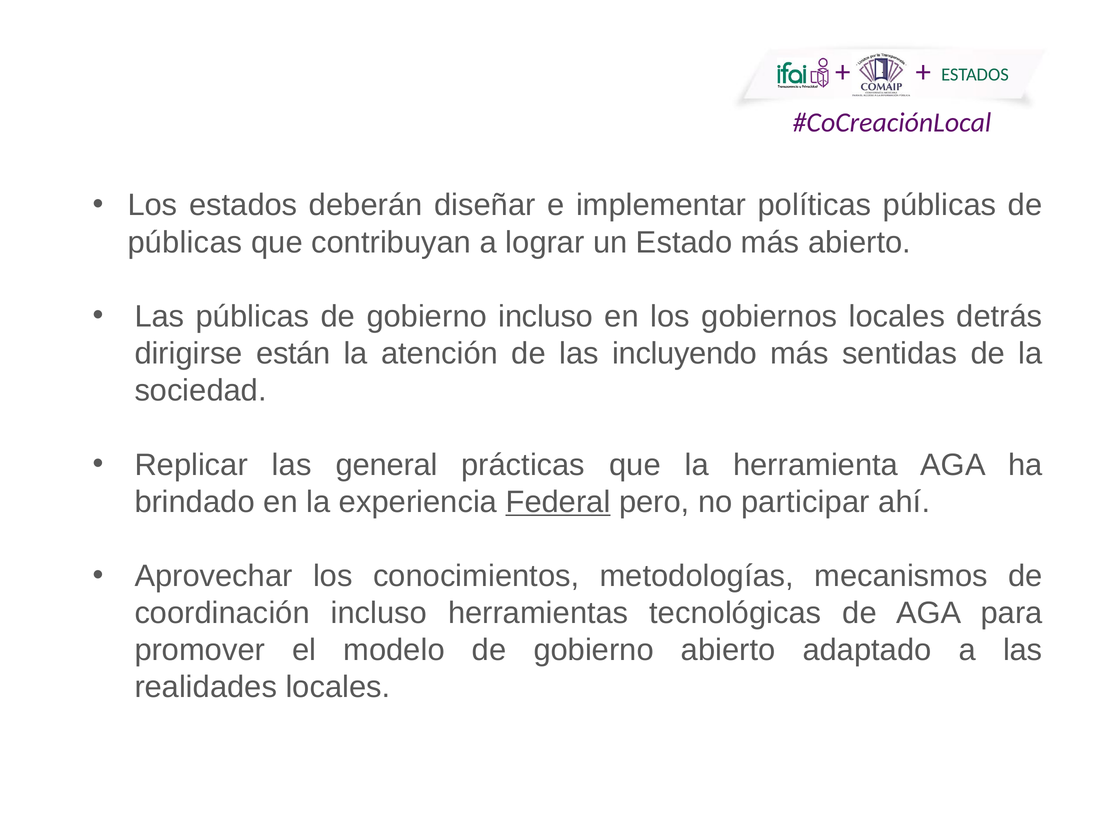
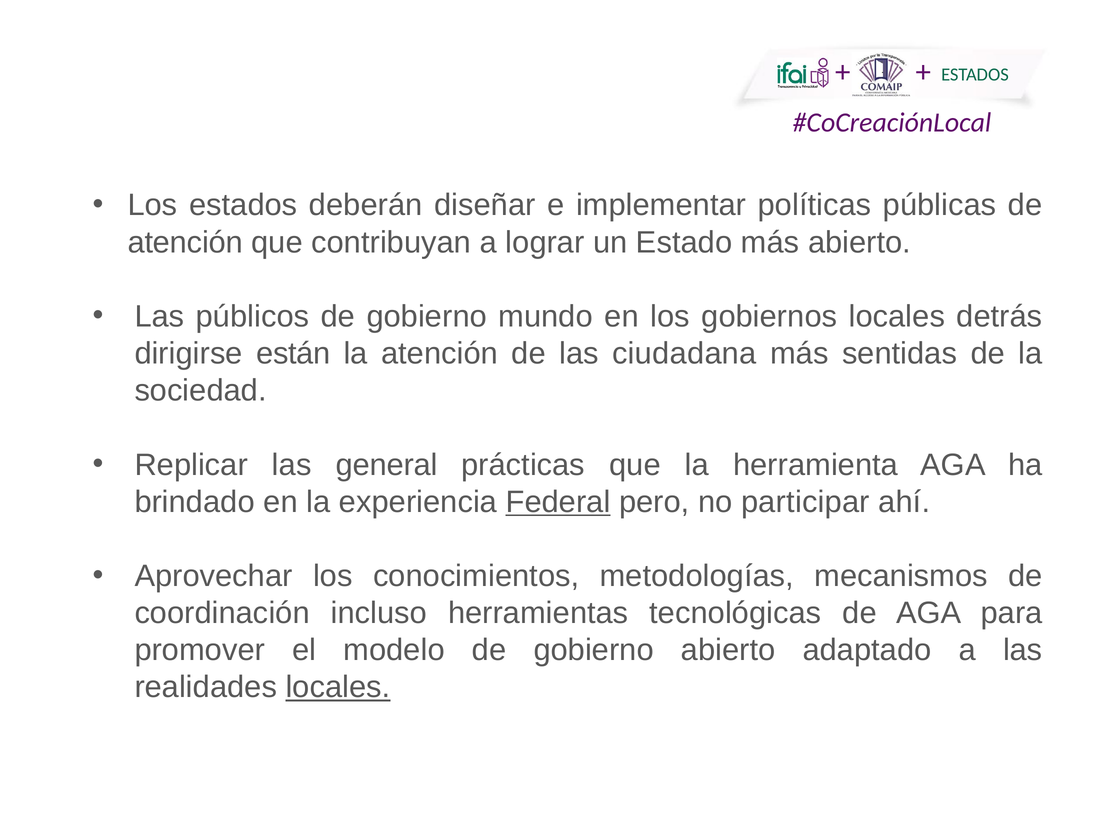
públicas at (185, 242): públicas -> atención
Las públicas: públicas -> públicos
gobierno incluso: incluso -> mundo
incluyendo: incluyendo -> ciudadana
locales at (338, 687) underline: none -> present
